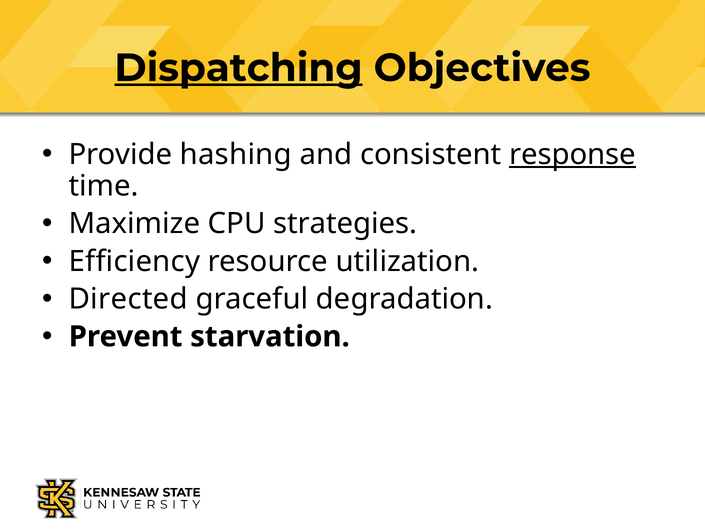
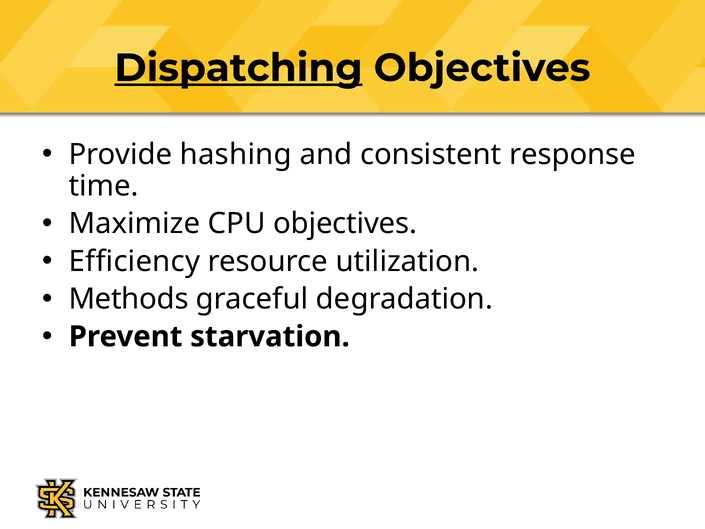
response underline: present -> none
CPU strategies: strategies -> objectives
Directed: Directed -> Methods
